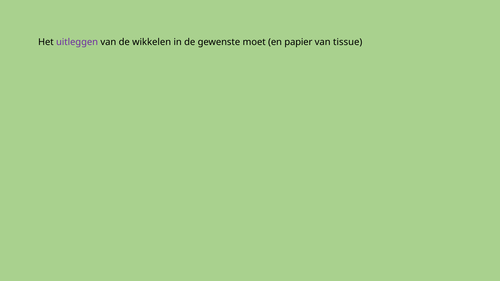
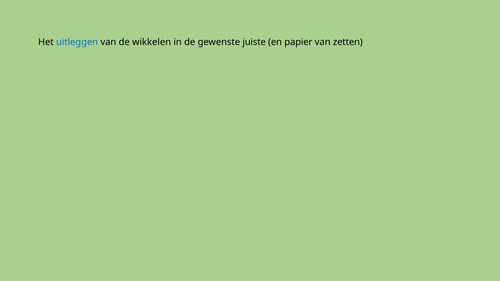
uitleggen colour: purple -> blue
moet: moet -> juiste
tissue: tissue -> zetten
